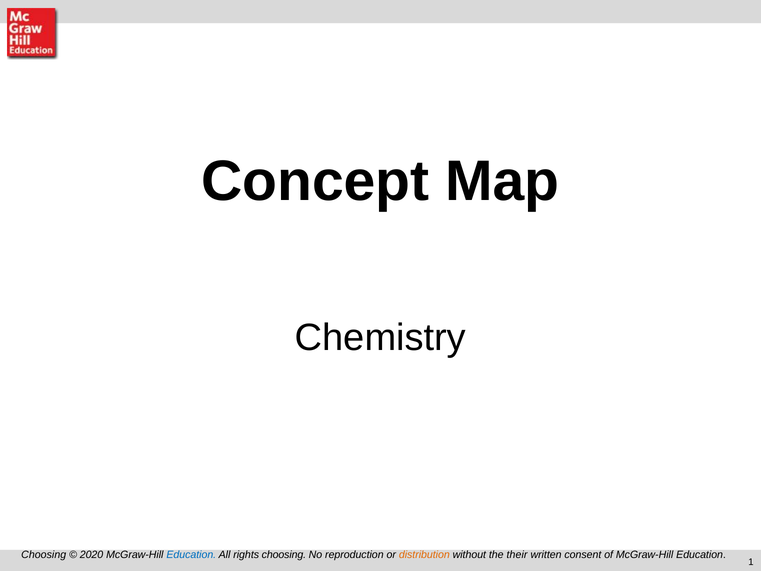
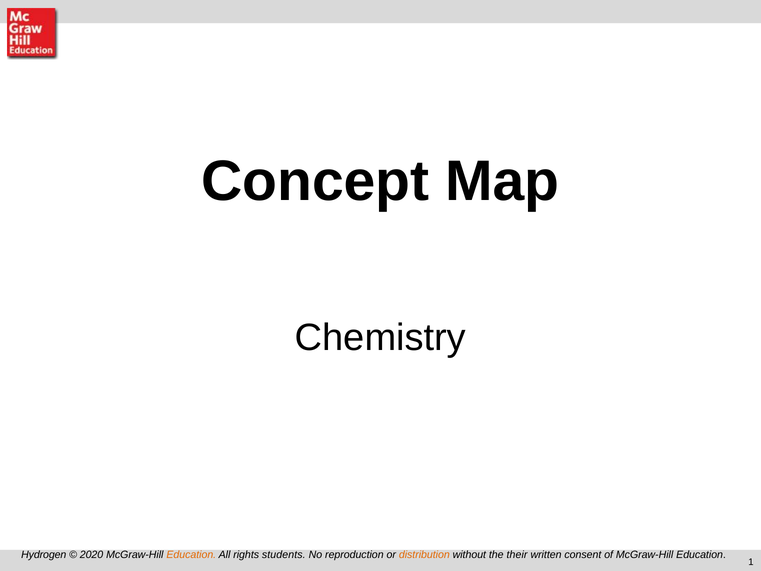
Choosing at (44, 555): Choosing -> Hydrogen
Education at (191, 555) colour: blue -> orange
rights choosing: choosing -> students
